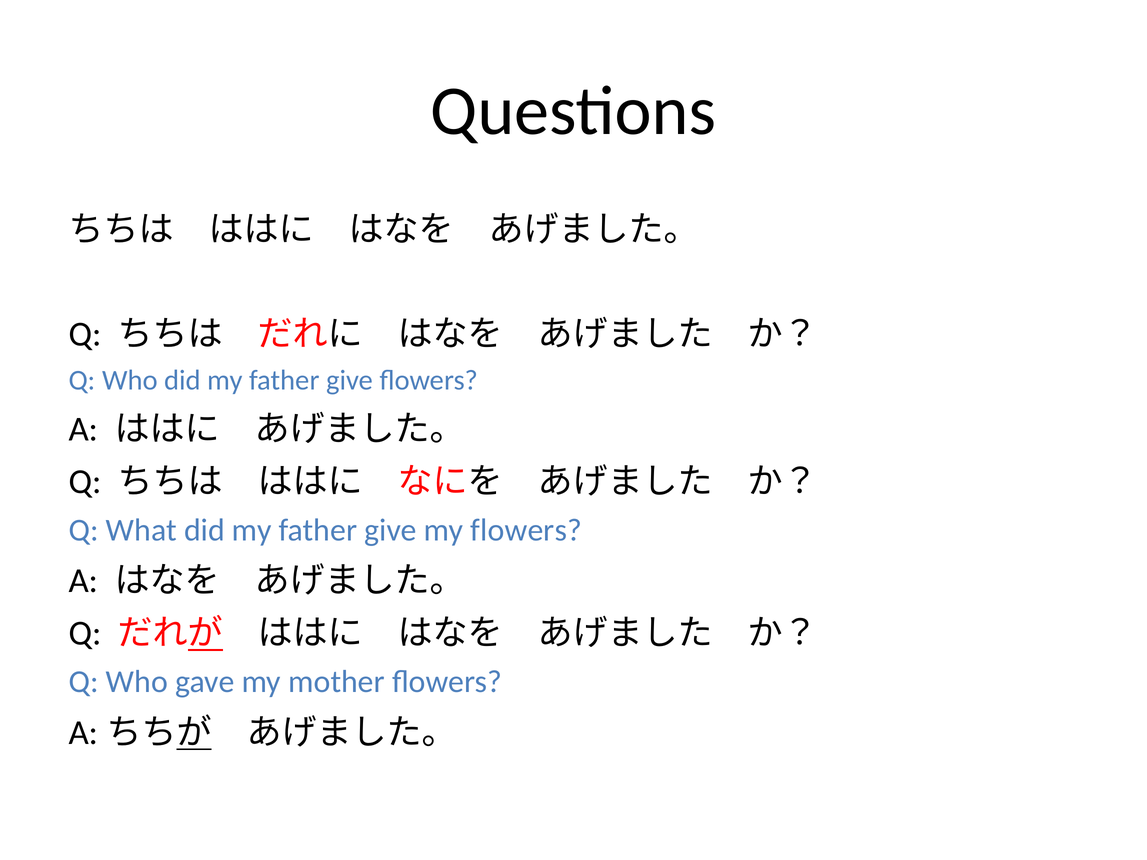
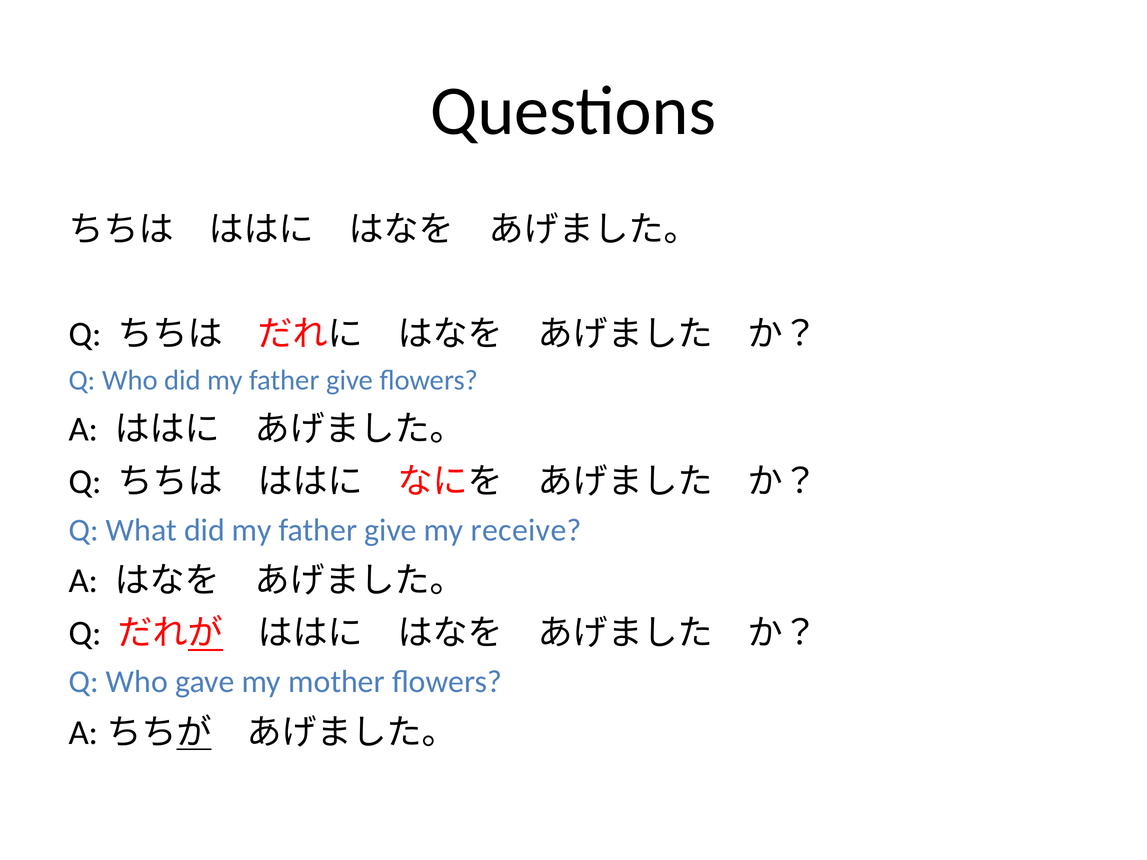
my flowers: flowers -> receive
